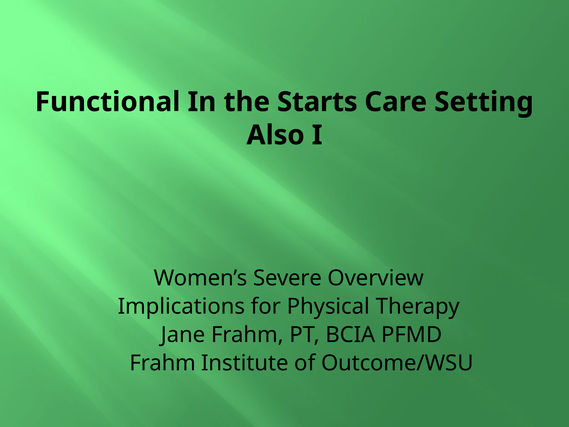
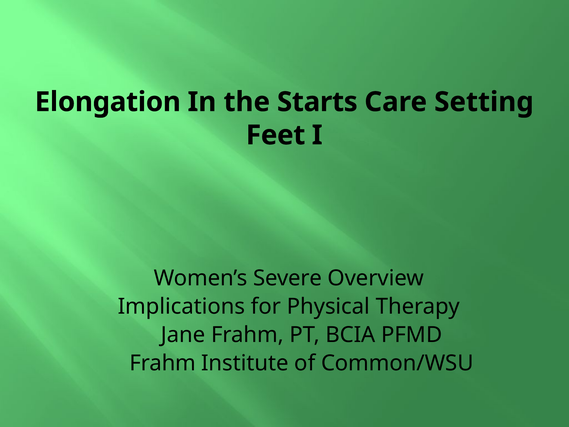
Functional: Functional -> Elongation
Also: Also -> Feet
Outcome/WSU: Outcome/WSU -> Common/WSU
